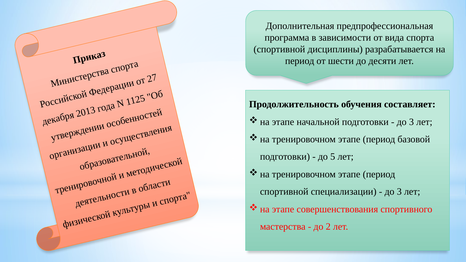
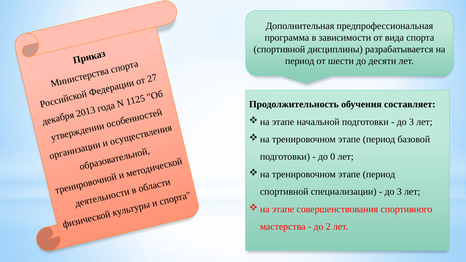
до 5: 5 -> 0
